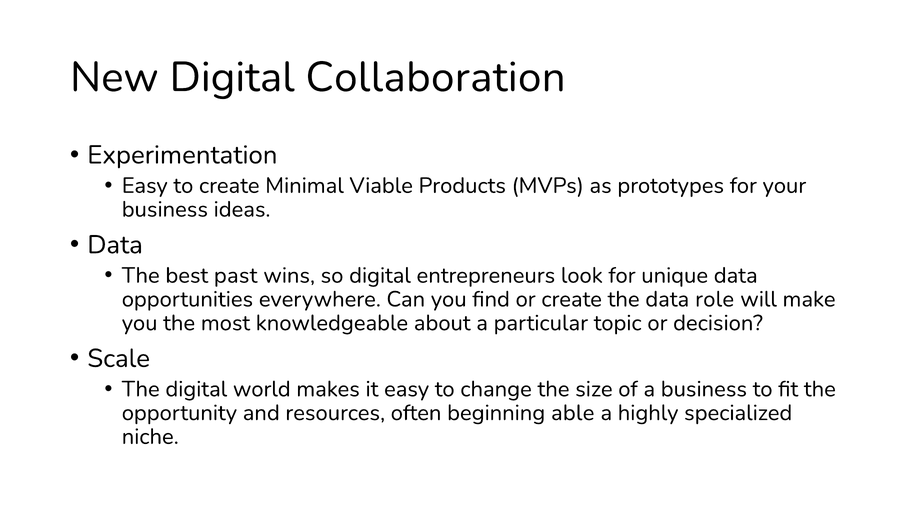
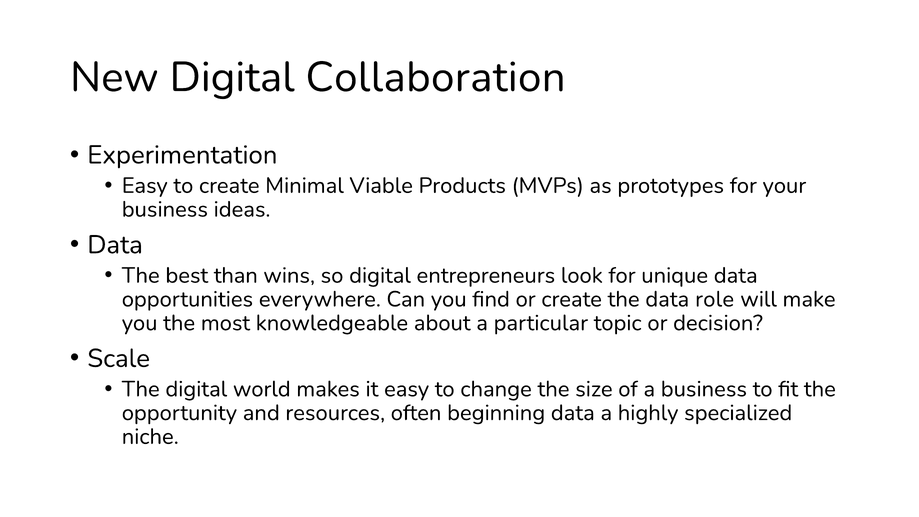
past: past -> than
beginning able: able -> data
